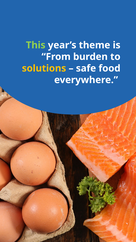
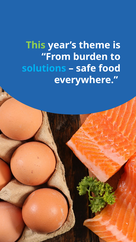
solutions colour: yellow -> light blue
